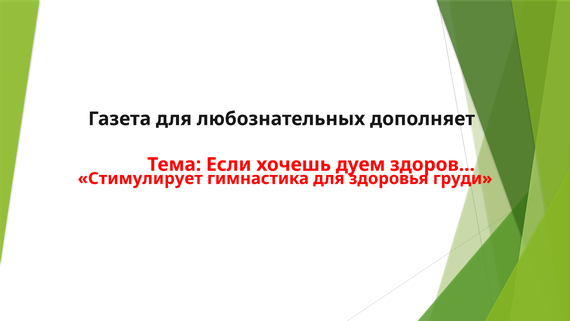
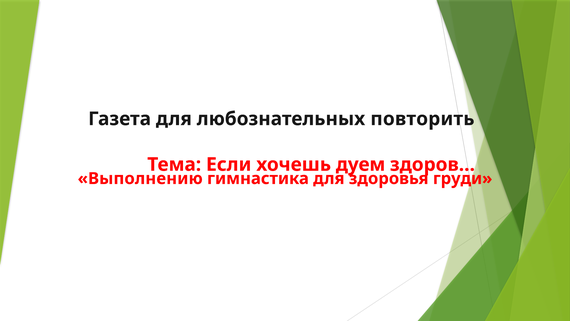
дополняет: дополняет -> повторить
Стимулирует: Стимулирует -> Выполнению
